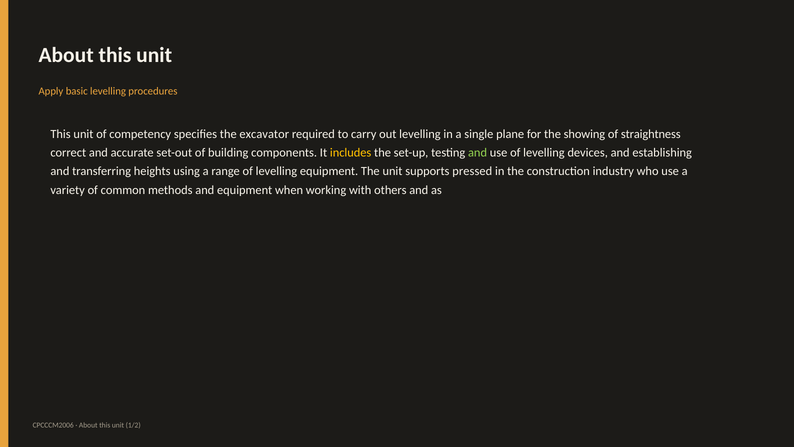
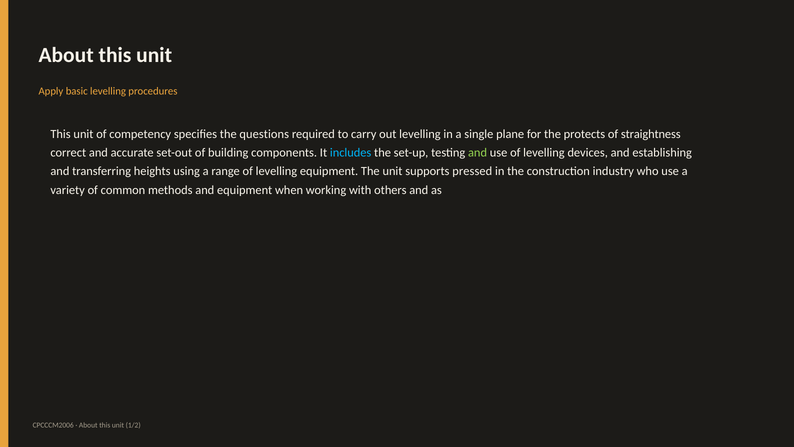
excavator: excavator -> questions
showing: showing -> protects
includes colour: yellow -> light blue
